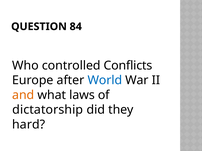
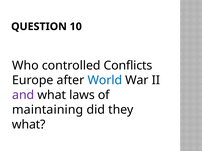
84: 84 -> 10
and colour: orange -> purple
dictatorship: dictatorship -> maintaining
hard at (29, 125): hard -> what
